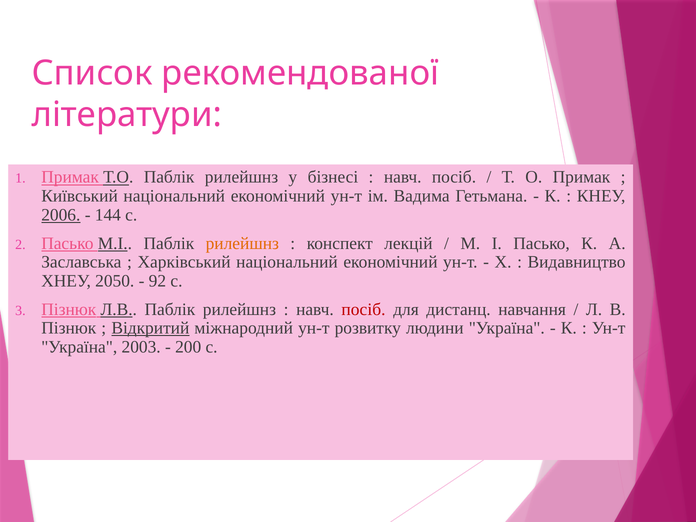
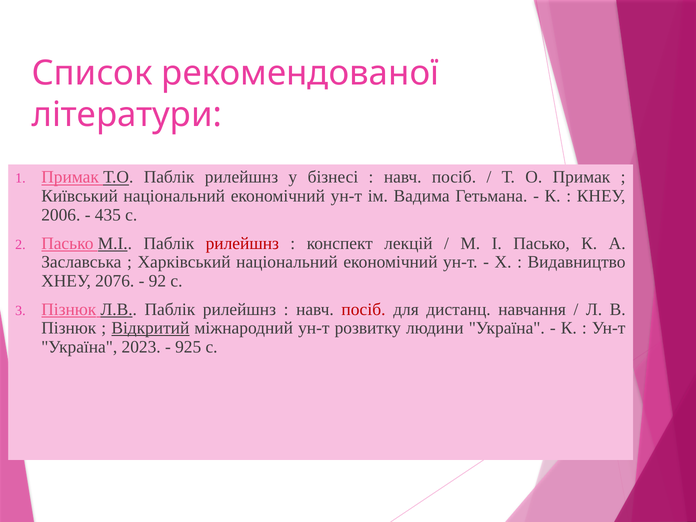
2006 underline: present -> none
144: 144 -> 435
рилейшнз at (242, 243) colour: orange -> red
2050: 2050 -> 2076
2003: 2003 -> 2023
200: 200 -> 925
